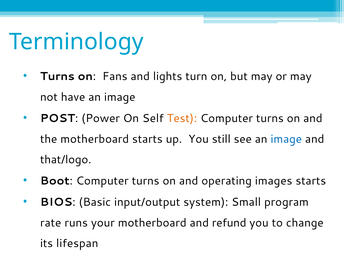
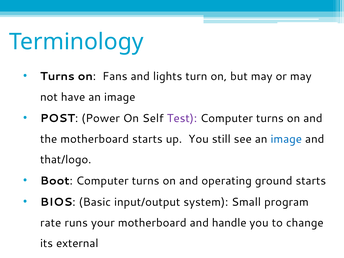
Test colour: orange -> purple
images: images -> ground
refund: refund -> handle
lifespan: lifespan -> external
